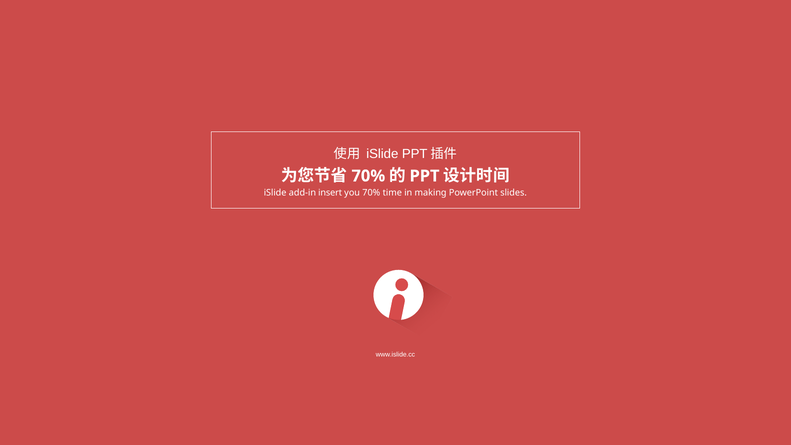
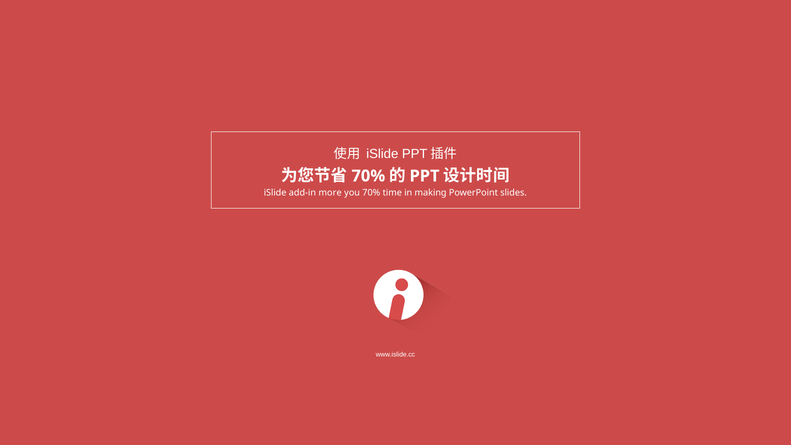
insert: insert -> more
